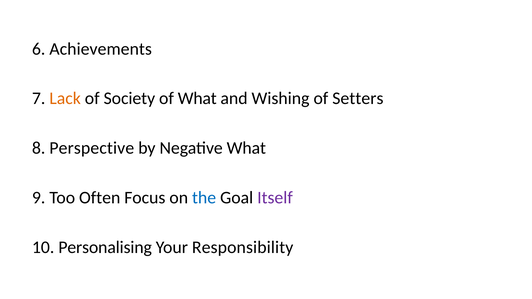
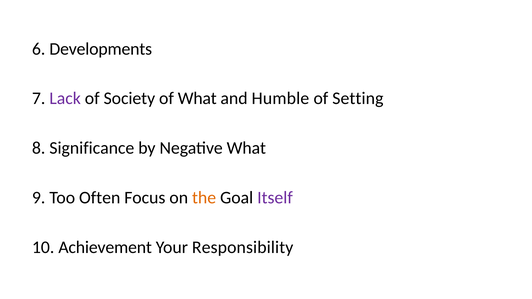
Achievements: Achievements -> Developments
Lack colour: orange -> purple
Wishing: Wishing -> Humble
Setters: Setters -> Setting
Perspective: Perspective -> Significance
the colour: blue -> orange
Personalising: Personalising -> Achievement
